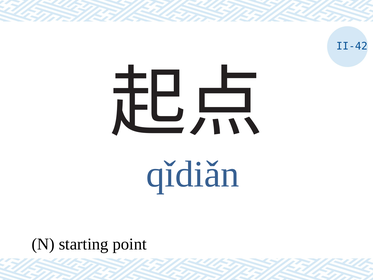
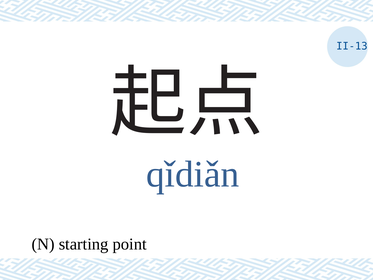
II-42: II-42 -> II-13
